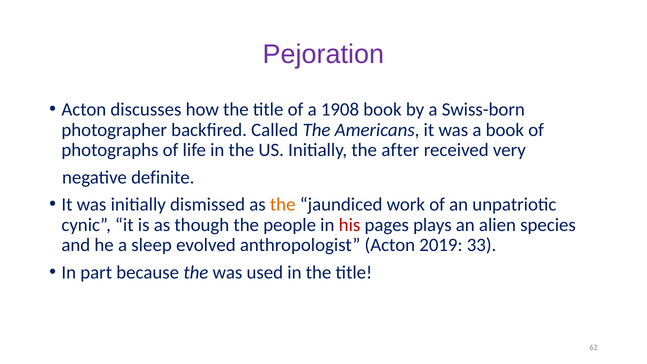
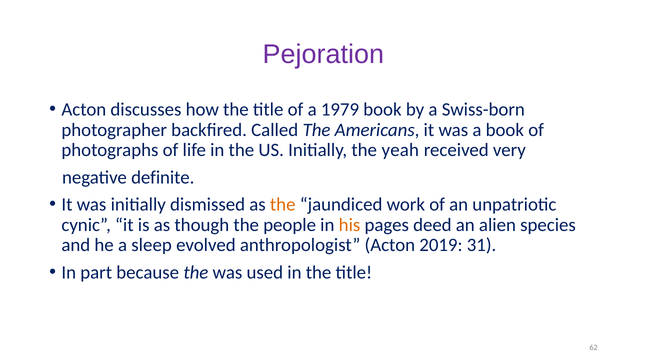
1908: 1908 -> 1979
after: after -> yeah
his colour: red -> orange
plays: plays -> deed
33: 33 -> 31
